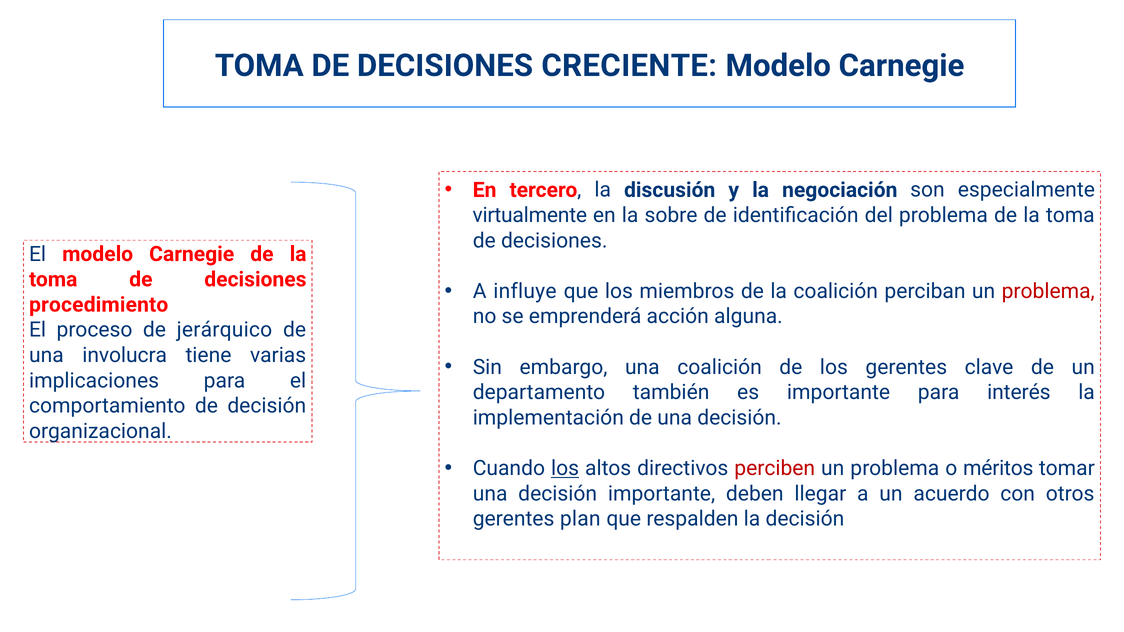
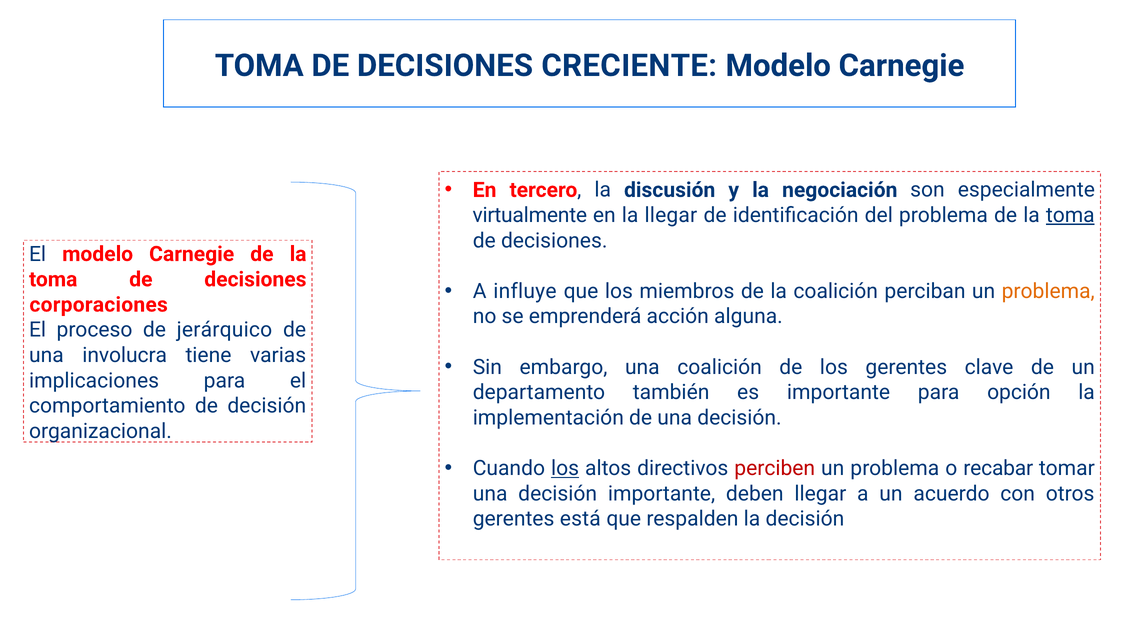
la sobre: sobre -> llegar
toma at (1070, 215) underline: none -> present
problema at (1048, 291) colour: red -> orange
procedimiento: procedimiento -> corporaciones
interés: interés -> opción
méritos: méritos -> recabar
plan: plan -> está
